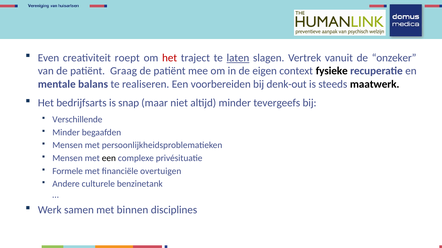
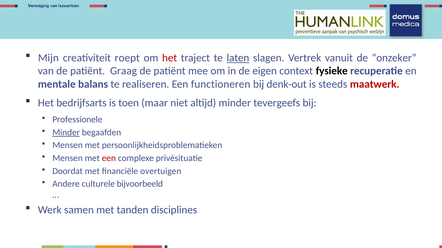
Even: Even -> Mijn
voorbereiden: voorbereiden -> functioneren
maatwerk colour: black -> red
snap: snap -> toen
Verschillende: Verschillende -> Professionele
Minder at (66, 133) underline: none -> present
een at (109, 159) colour: black -> red
Formele: Formele -> Doordat
benzinetank: benzinetank -> bijvoorbeeld
binnen: binnen -> tanden
